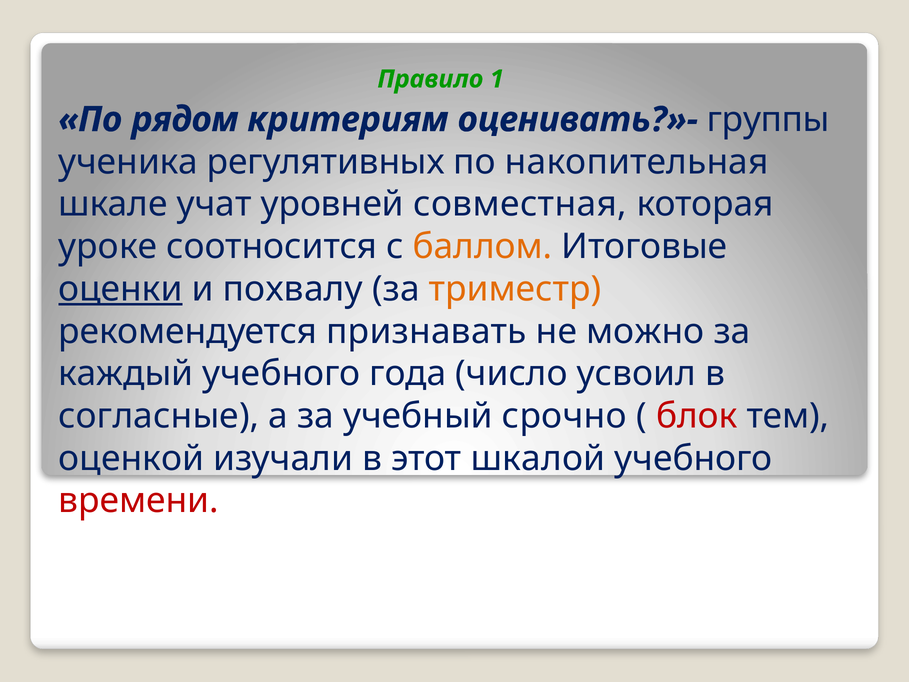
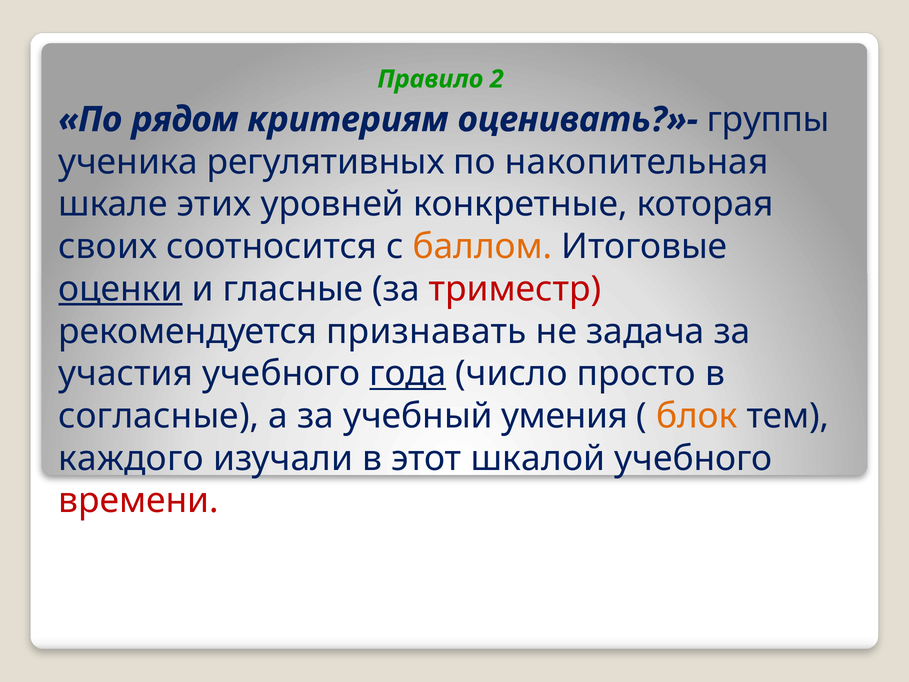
1: 1 -> 2
учат: учат -> этих
совместная: совместная -> конкретные
уроке: уроке -> своих
похвалу: похвалу -> гласные
триместр colour: orange -> red
можно: можно -> задача
каждый: каждый -> участия
года underline: none -> present
усвоил: усвоил -> просто
срочно: срочно -> умения
блок colour: red -> orange
оценкой: оценкой -> каждого
